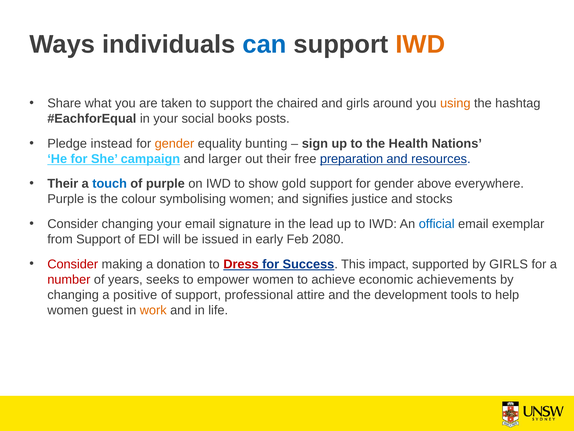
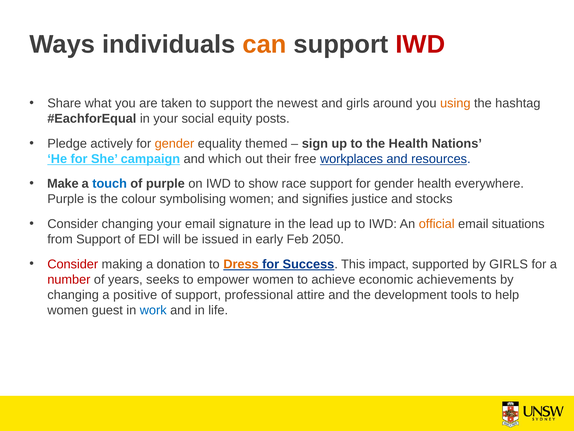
can colour: blue -> orange
IWD at (420, 44) colour: orange -> red
chaired: chaired -> newest
books: books -> equity
instead: instead -> actively
bunting: bunting -> themed
larger: larger -> which
preparation: preparation -> workplaces
Their at (63, 184): Their -> Make
gold: gold -> race
gender above: above -> health
official colour: blue -> orange
exemplar: exemplar -> situations
2080: 2080 -> 2050
Dress colour: red -> orange
work colour: orange -> blue
